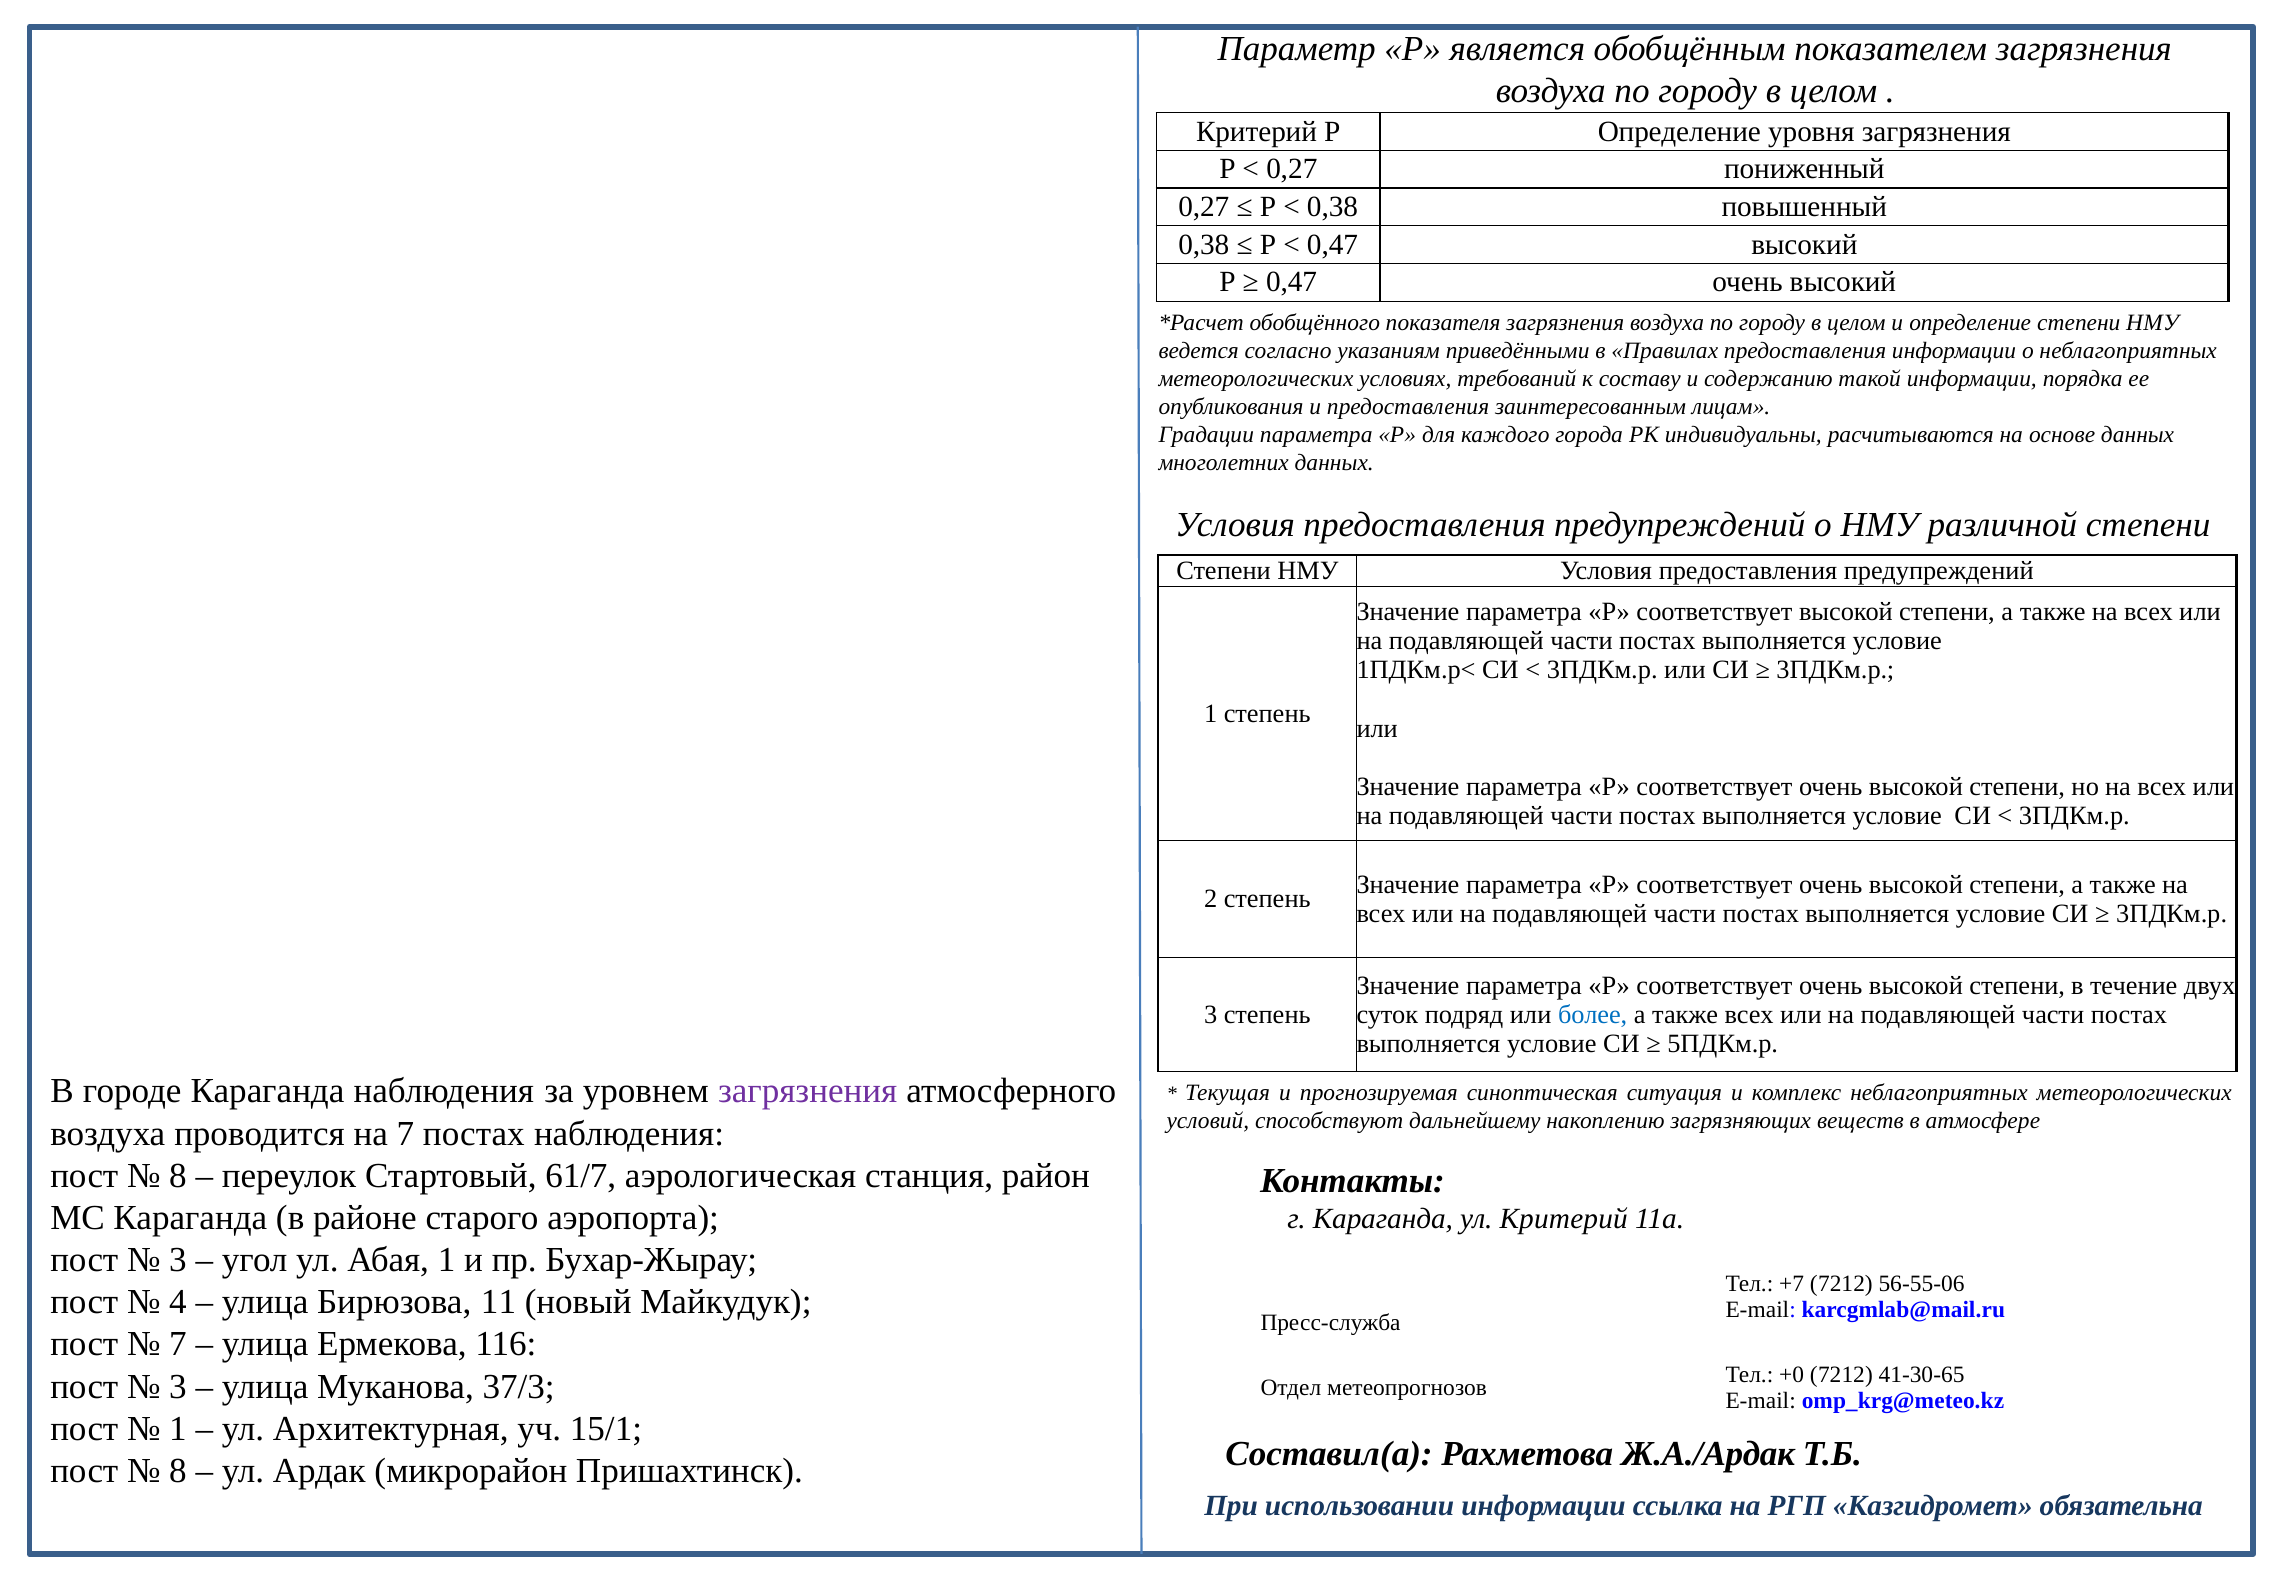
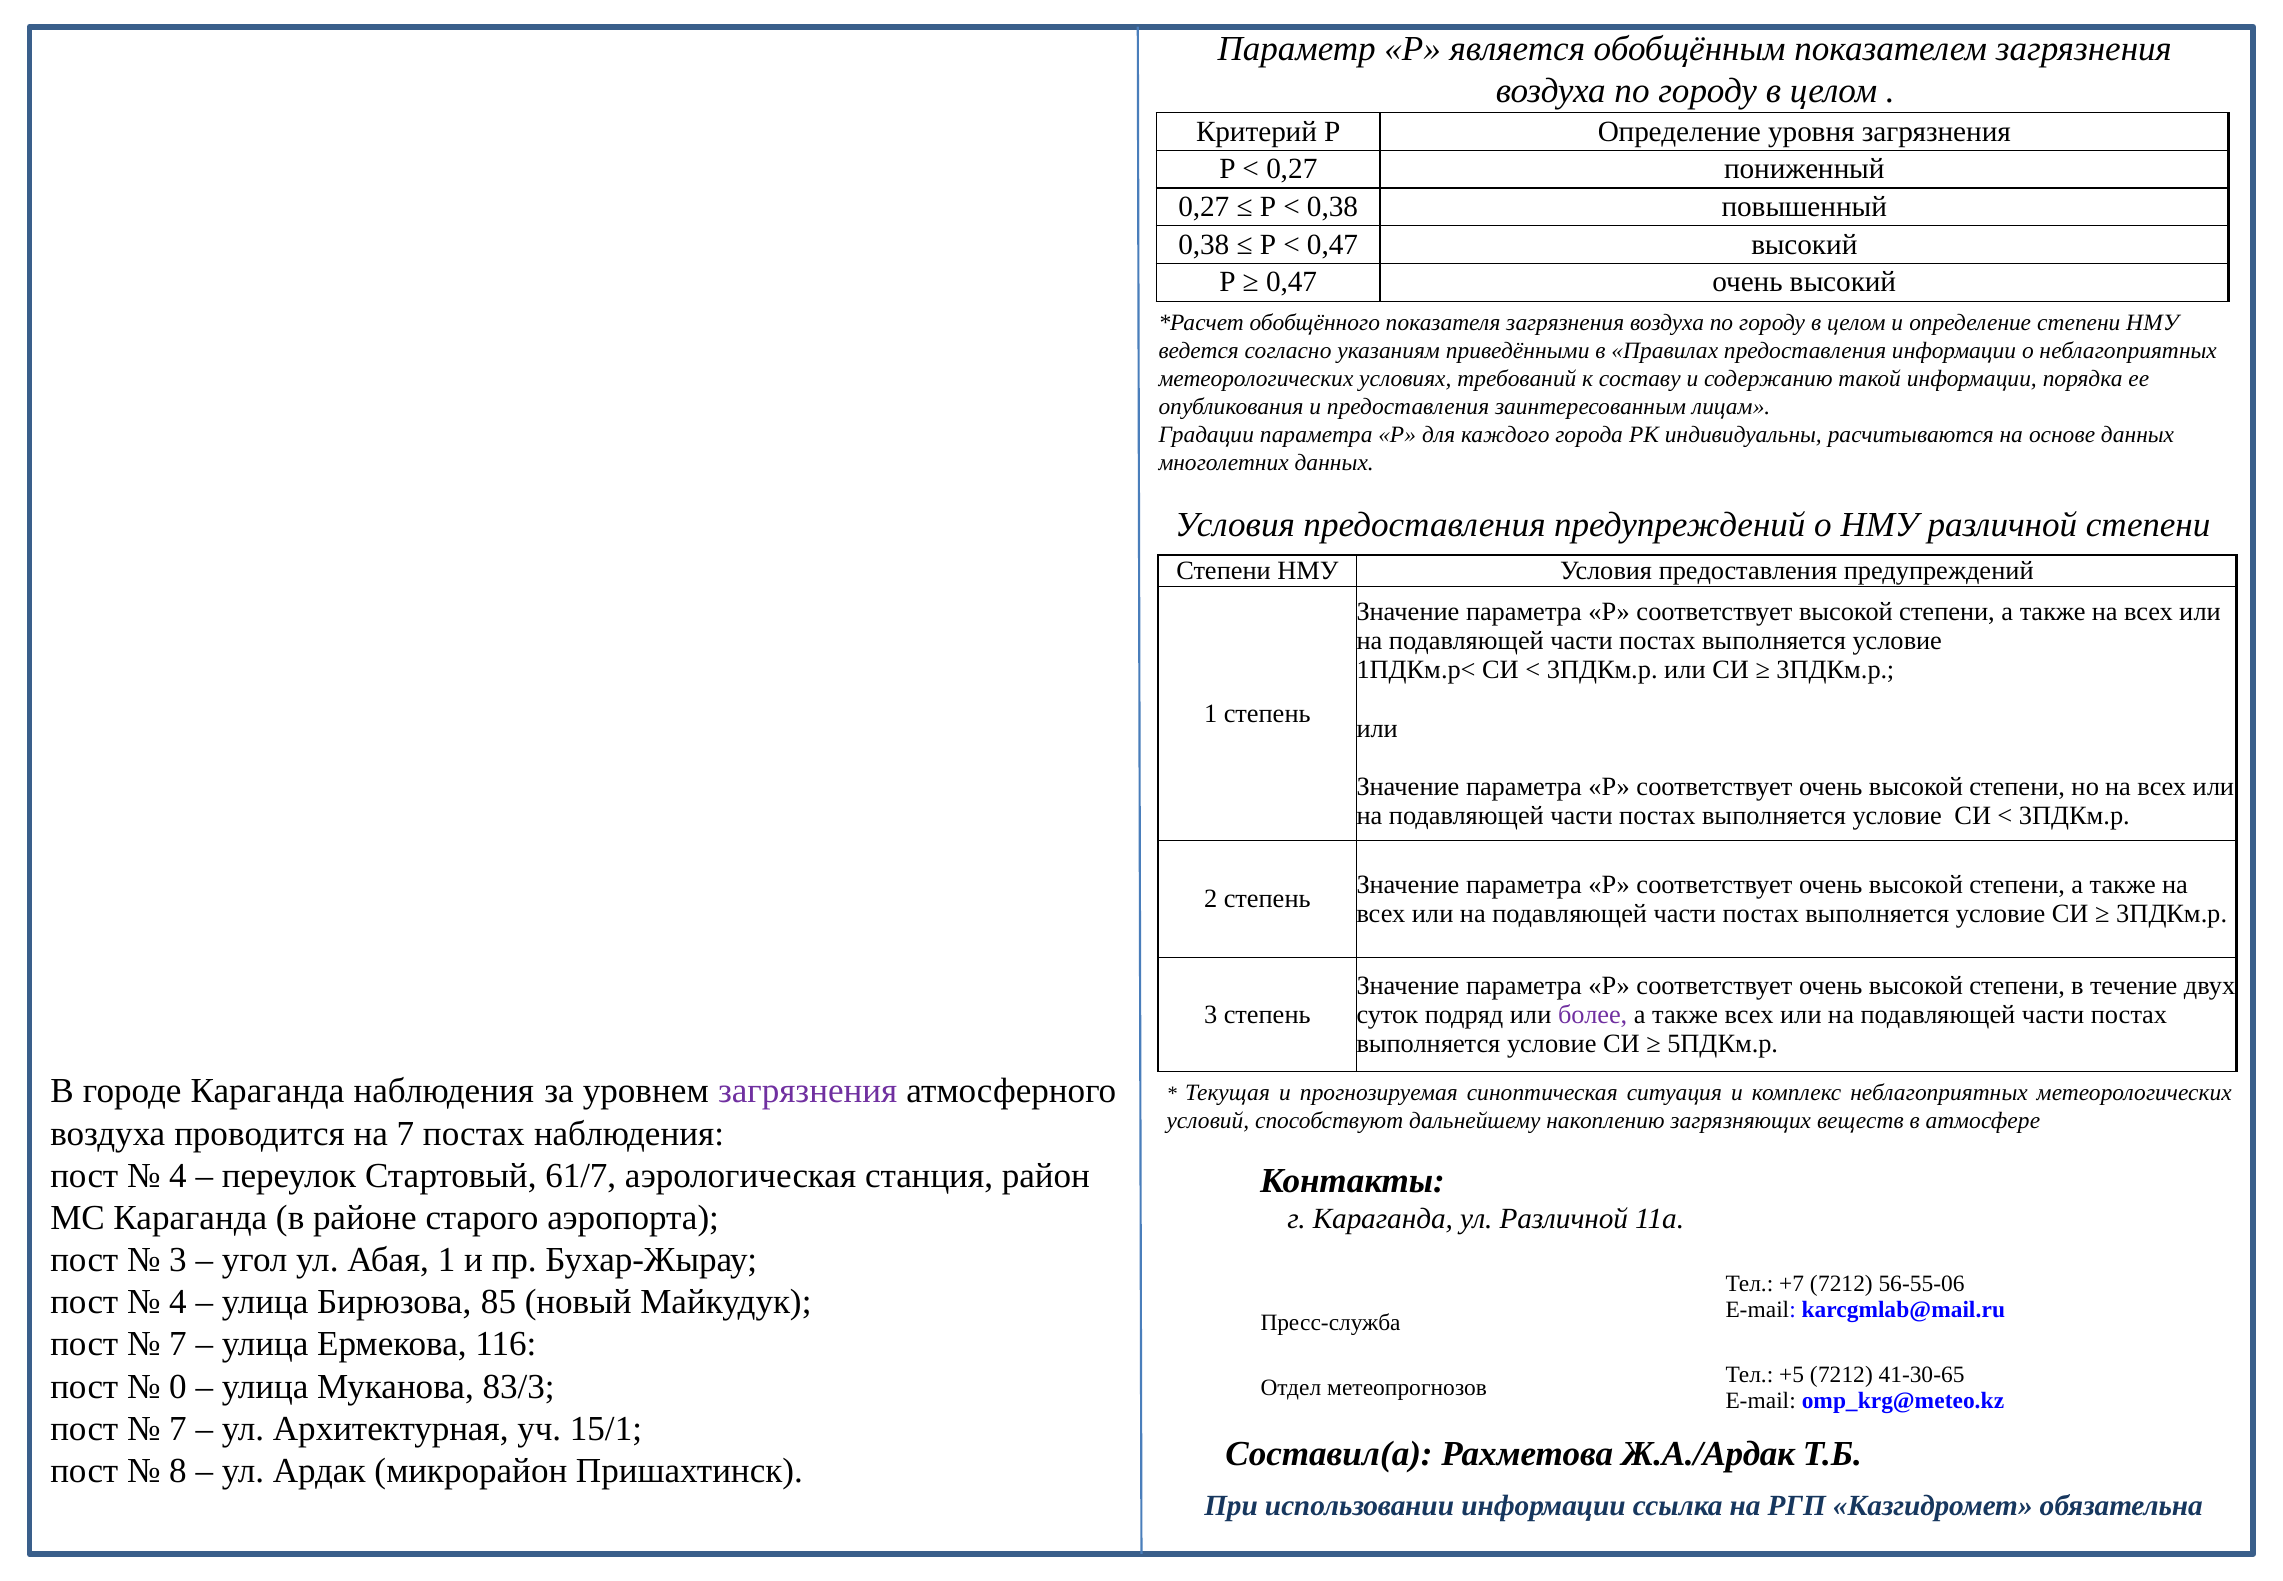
более colour: blue -> purple
8 at (178, 1175): 8 -> 4
ул Критерий: Критерий -> Различной
11: 11 -> 85
+0: +0 -> +5
3 at (178, 1386): 3 -> 0
37/3: 37/3 -> 83/3
1 at (178, 1428): 1 -> 7
